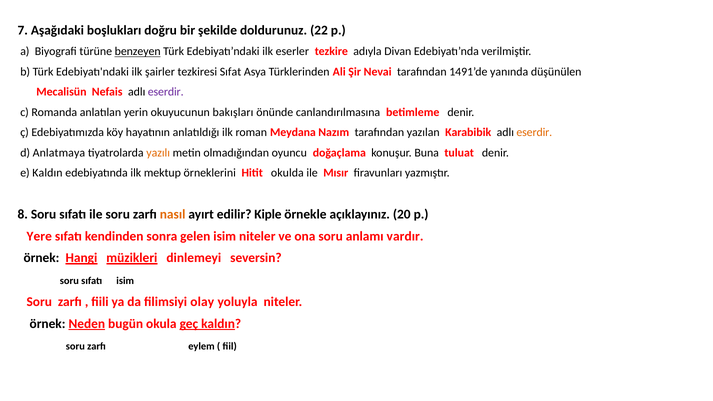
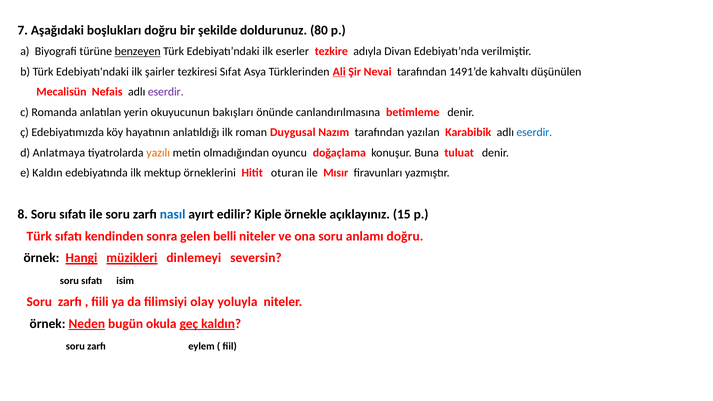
22: 22 -> 80
Ali underline: none -> present
yanında: yanında -> kahvaltı
Meydana: Meydana -> Duygusal
eserdir at (534, 133) colour: orange -> blue
okulda: okulda -> oturan
nasıl colour: orange -> blue
20: 20 -> 15
Yere at (39, 236): Yere -> Türk
gelen isim: isim -> belli
anlamı vardır: vardır -> doğru
